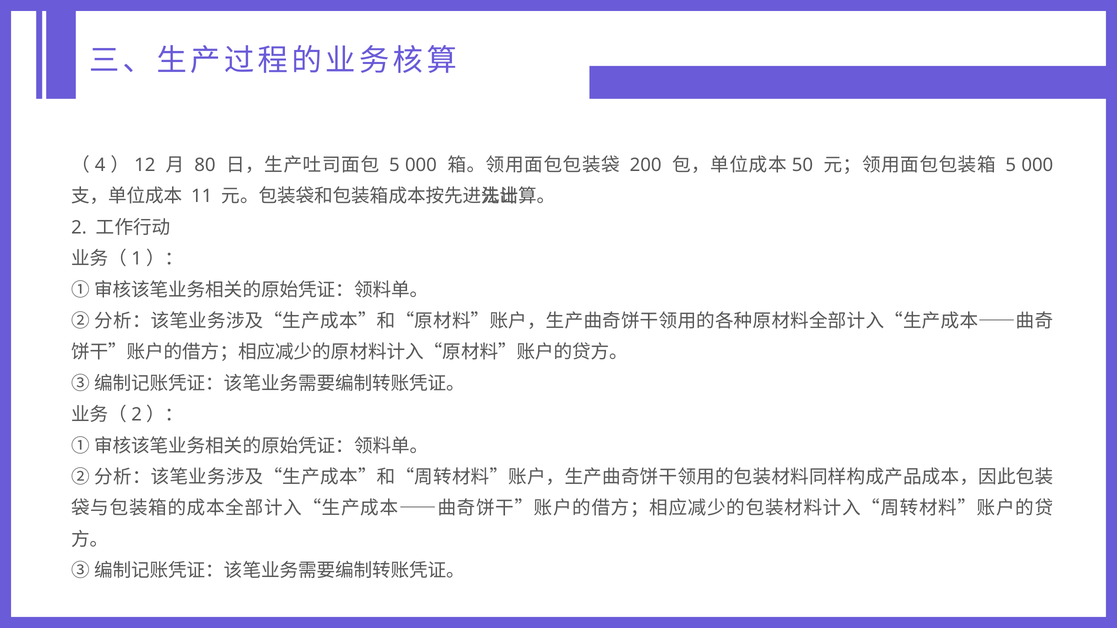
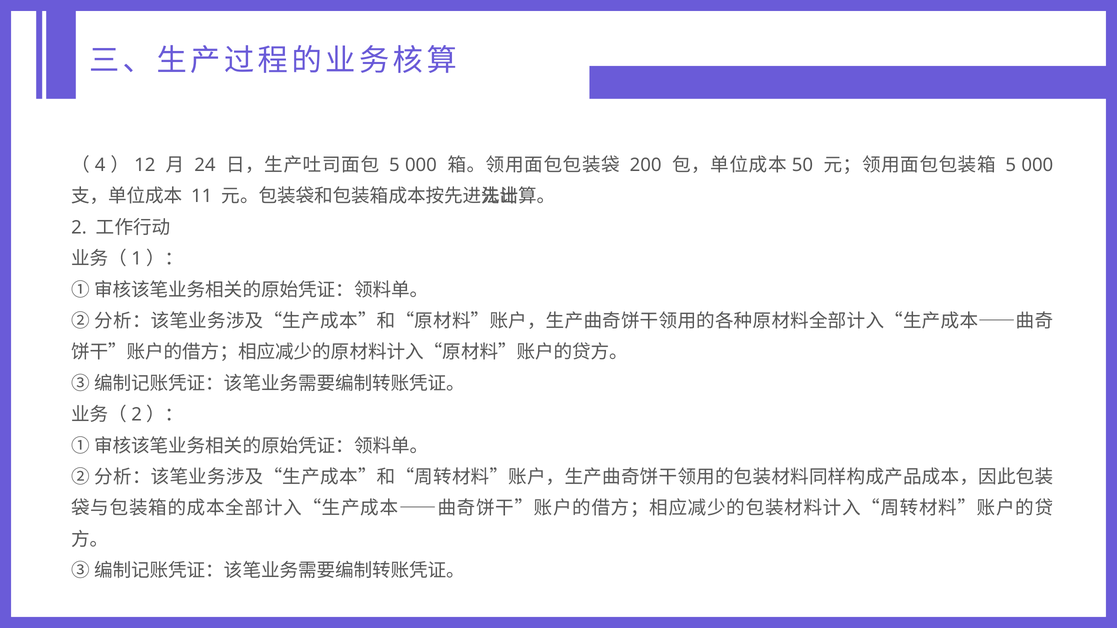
80: 80 -> 24
